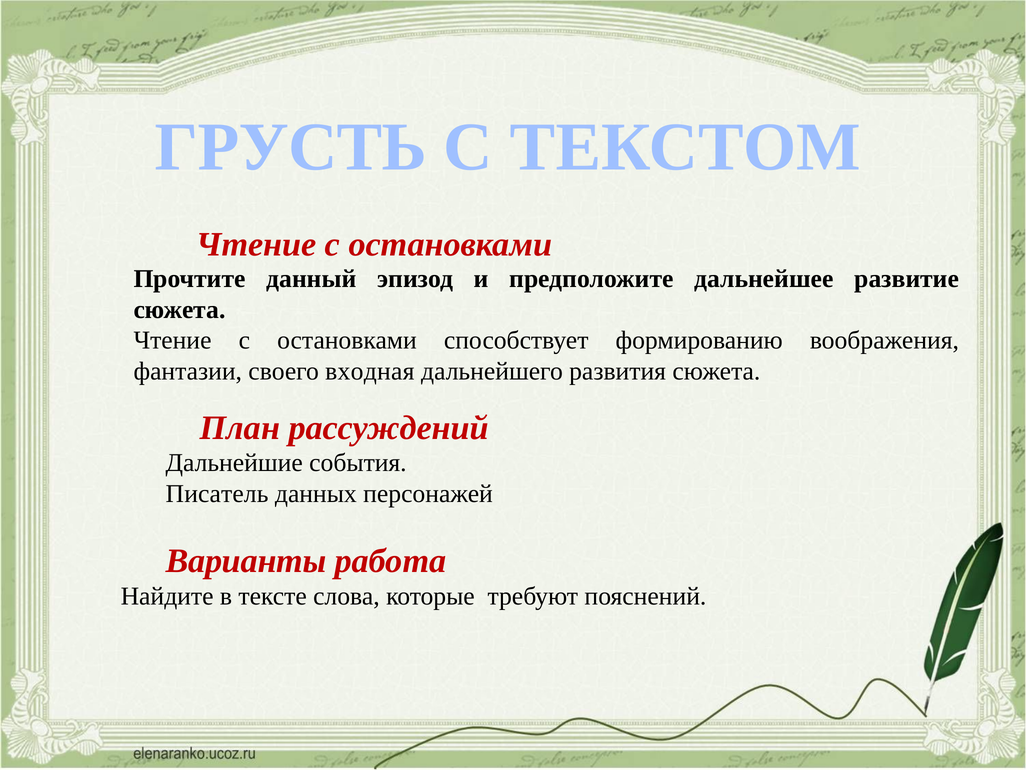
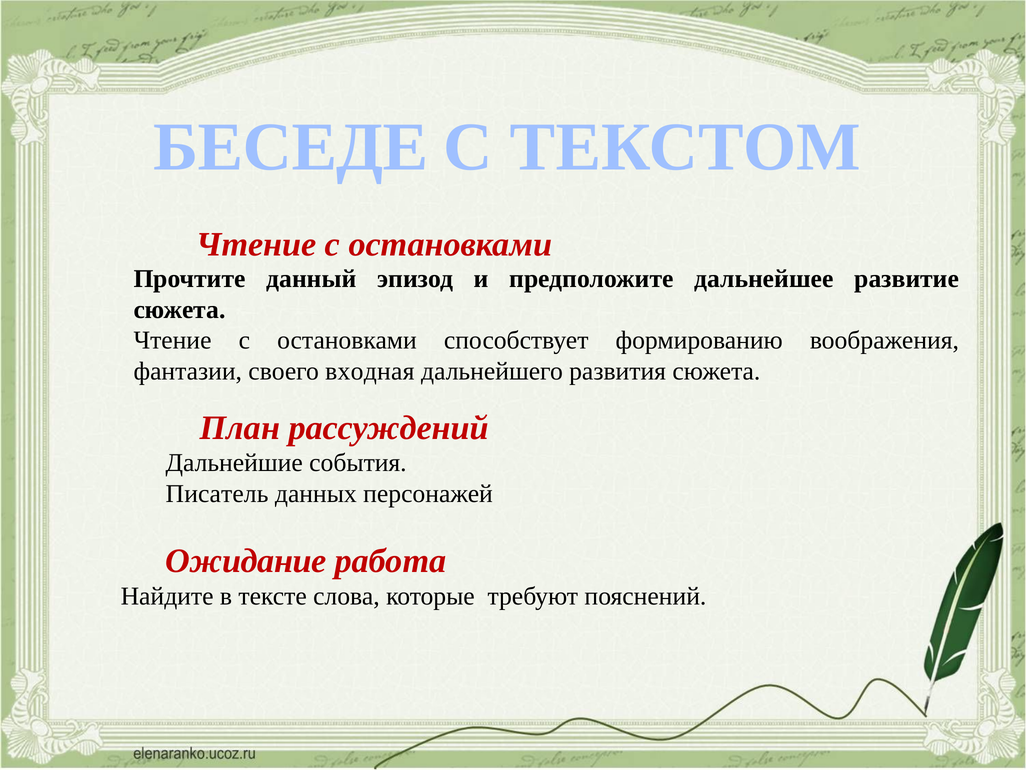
ГРУСТЬ: ГРУСТЬ -> БЕСЕДЕ
Варианты: Варианты -> Ожидание
